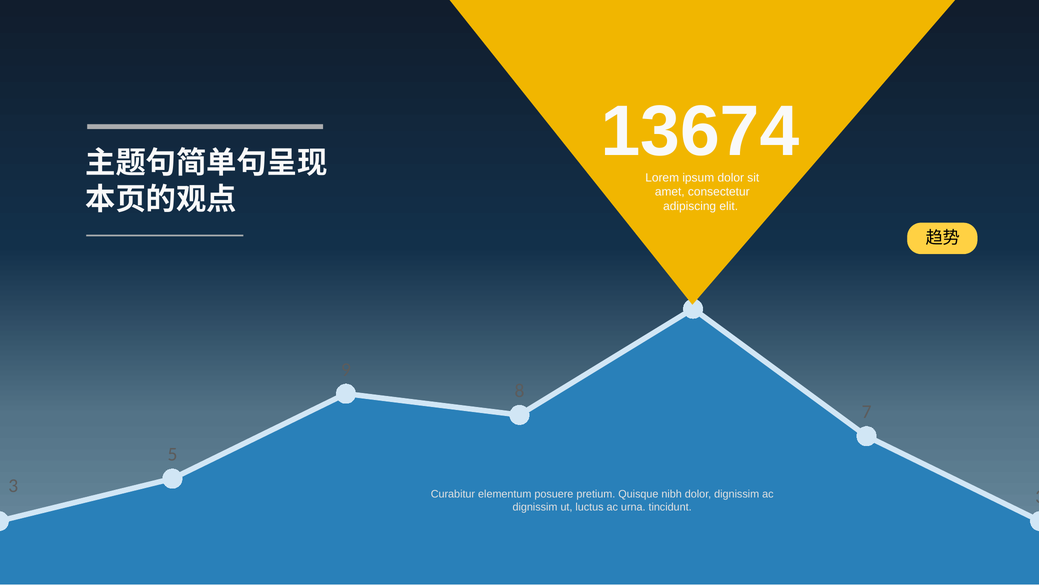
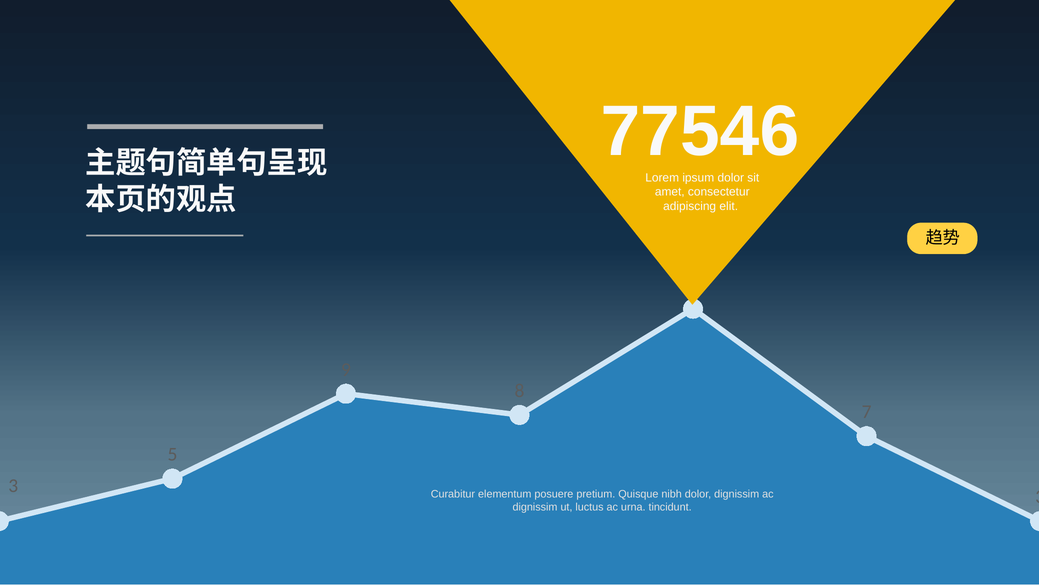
13674: 13674 -> 77546
